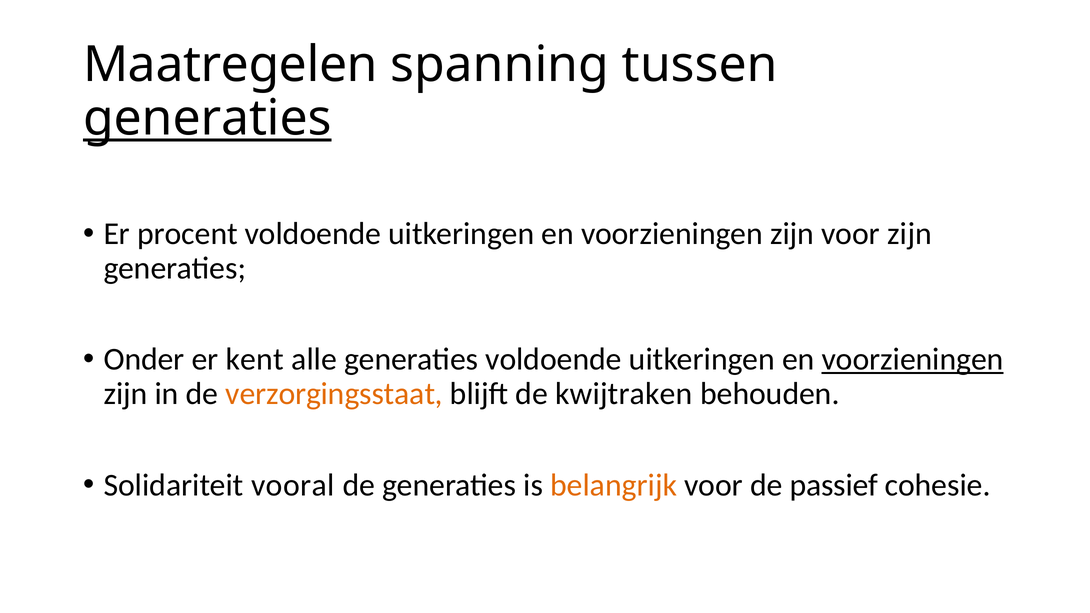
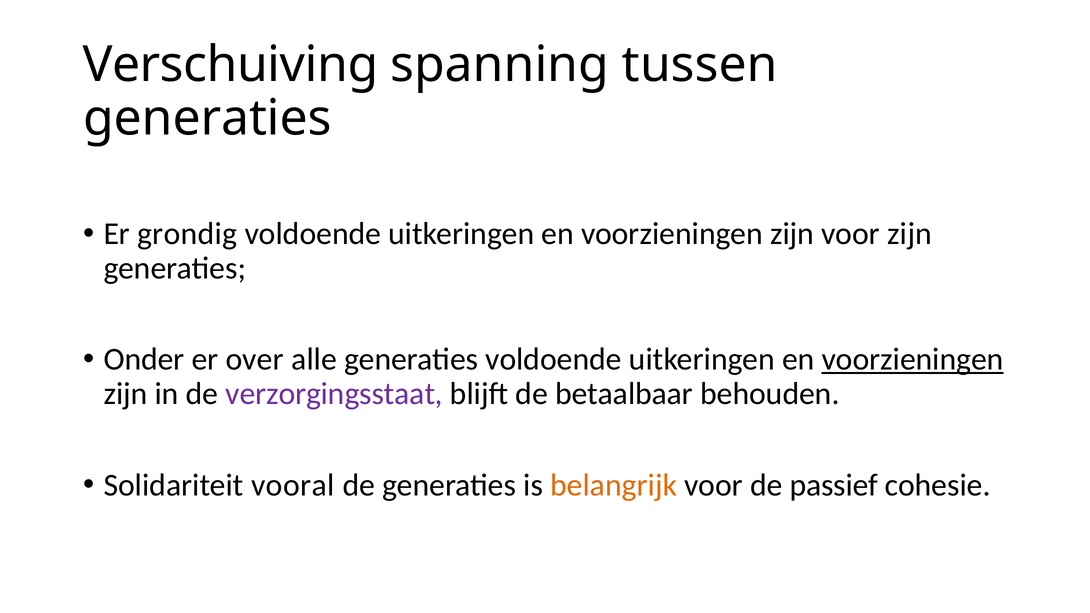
Maatregelen: Maatregelen -> Verschuiving
generaties at (207, 119) underline: present -> none
procent: procent -> grondig
kent: kent -> over
verzorgingsstaat colour: orange -> purple
kwijtraken: kwijtraken -> betaalbaar
